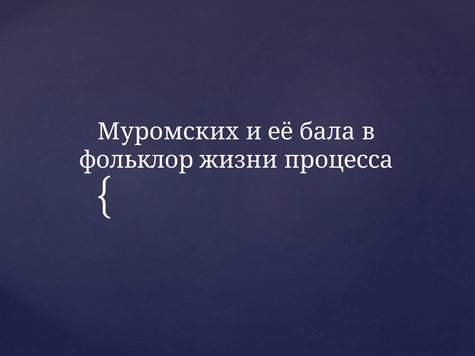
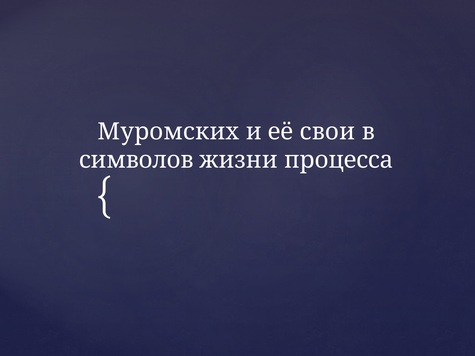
бала: бала -> свои
фольклор: фольклор -> символов
